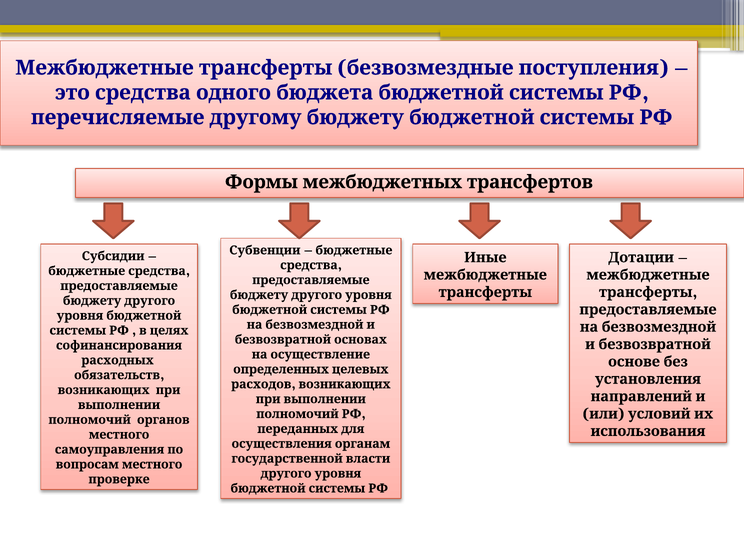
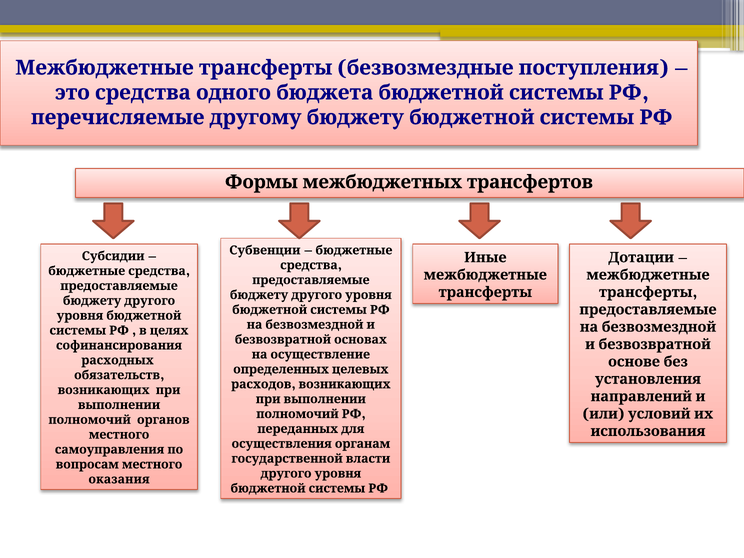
проверке: проверке -> оказания
